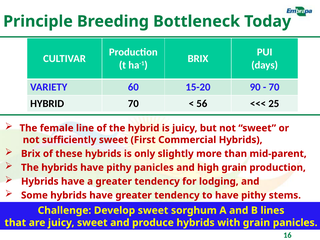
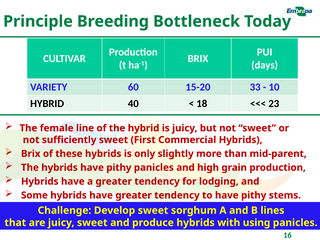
90: 90 -> 33
70 at (274, 87): 70 -> 10
HYBRID 70: 70 -> 40
56: 56 -> 18
25: 25 -> 23
with grain: grain -> using
